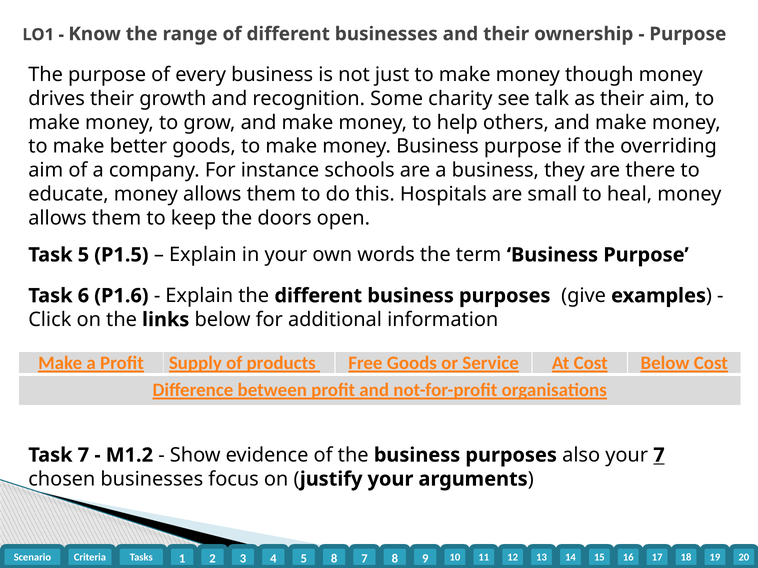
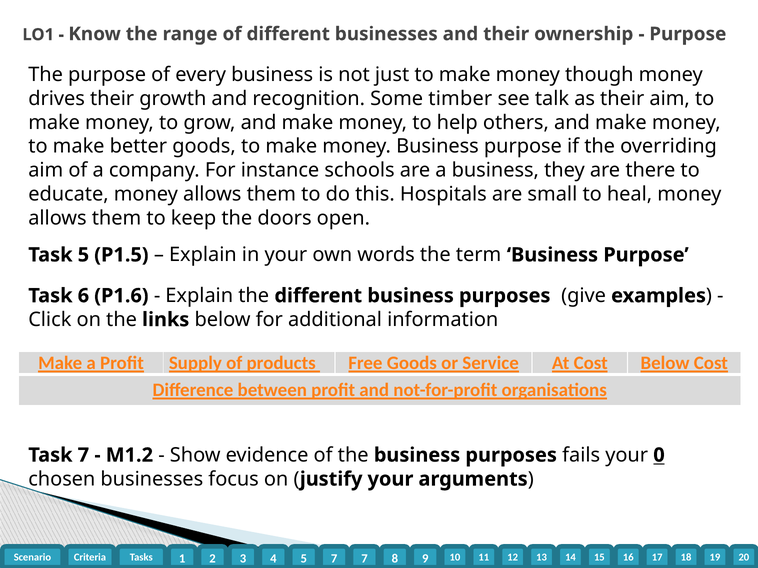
charity: charity -> timber
also: also -> fails
your 7: 7 -> 0
5 8: 8 -> 7
